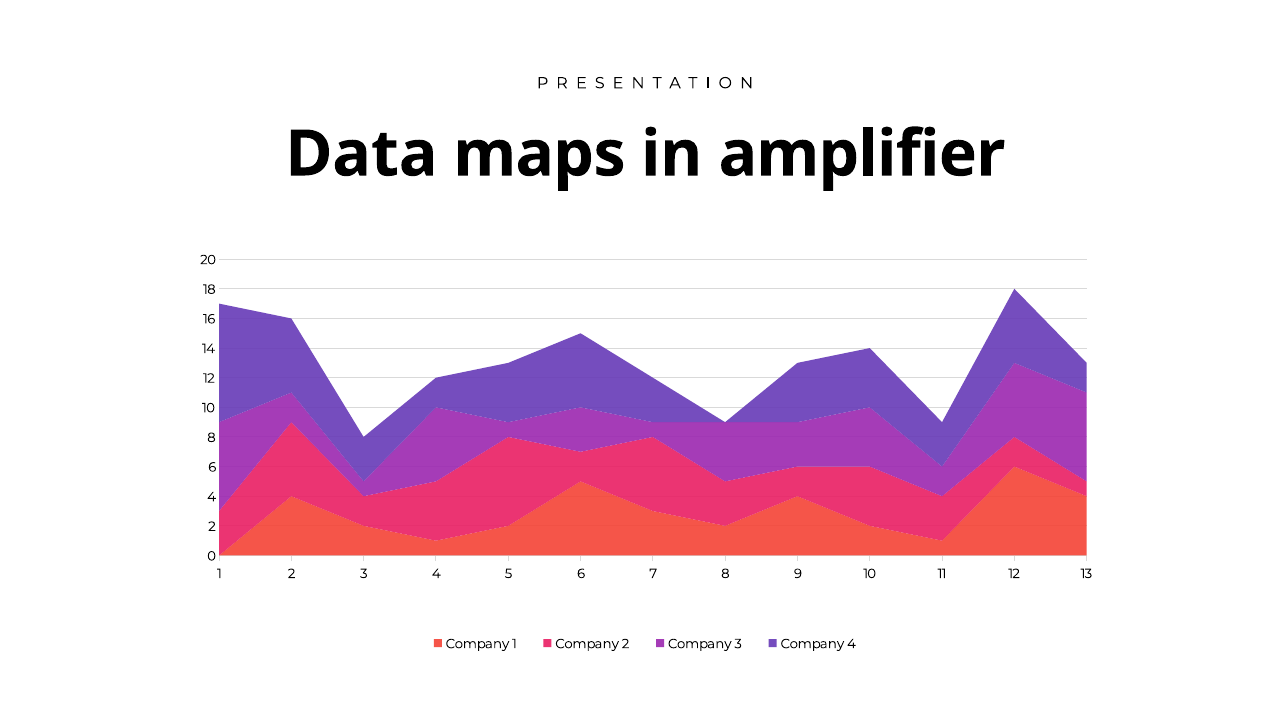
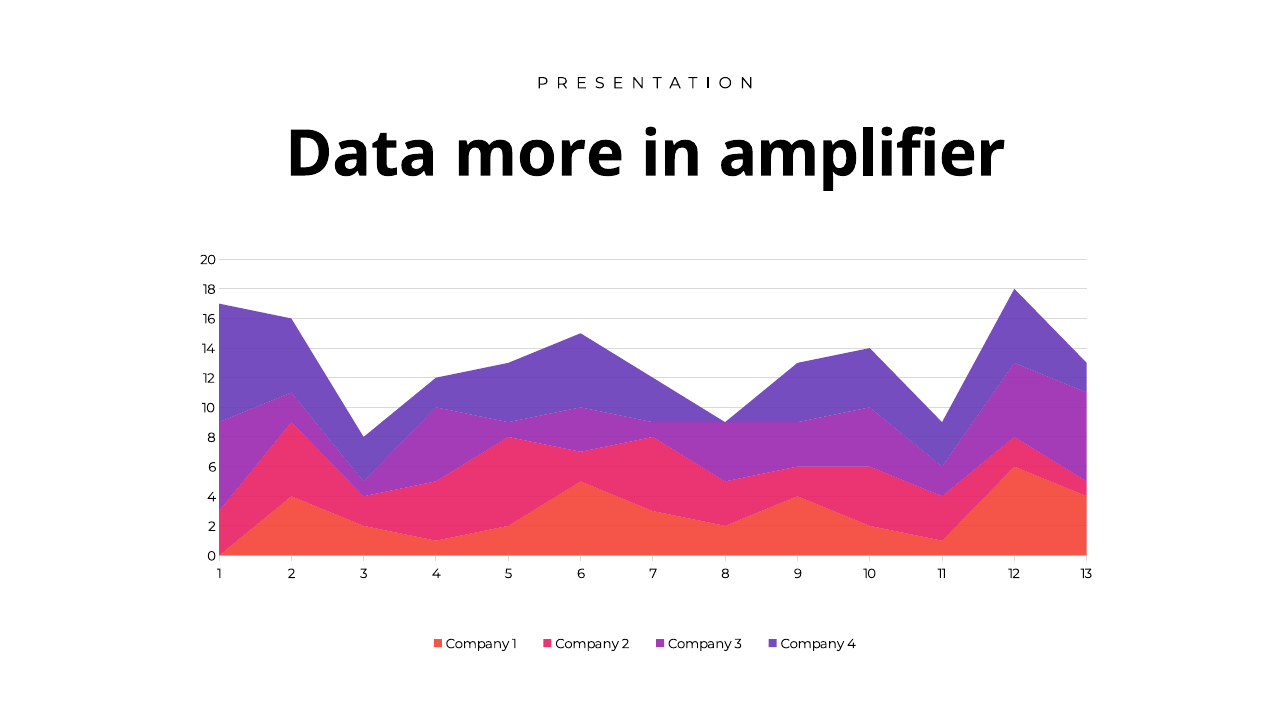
maps: maps -> more
